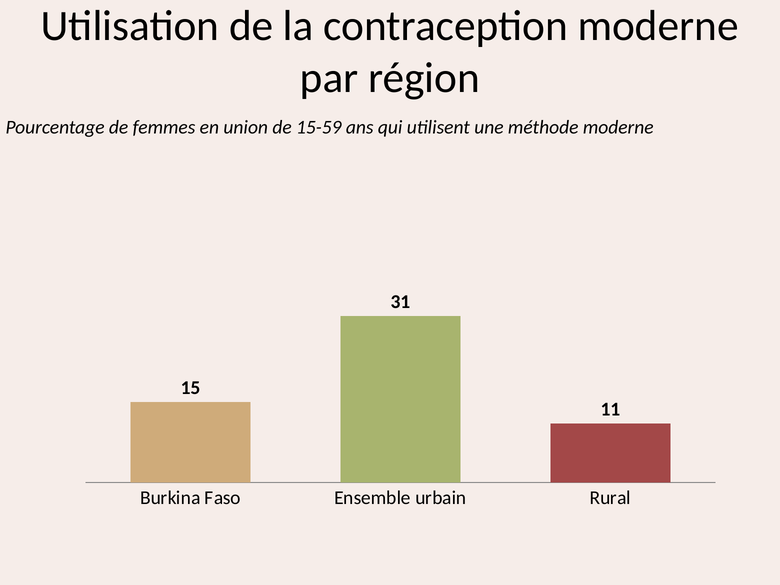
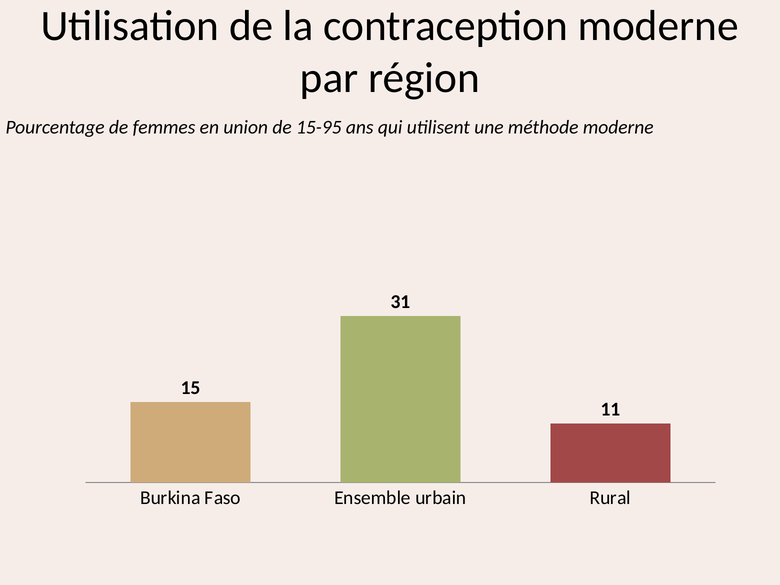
15-59: 15-59 -> 15-95
